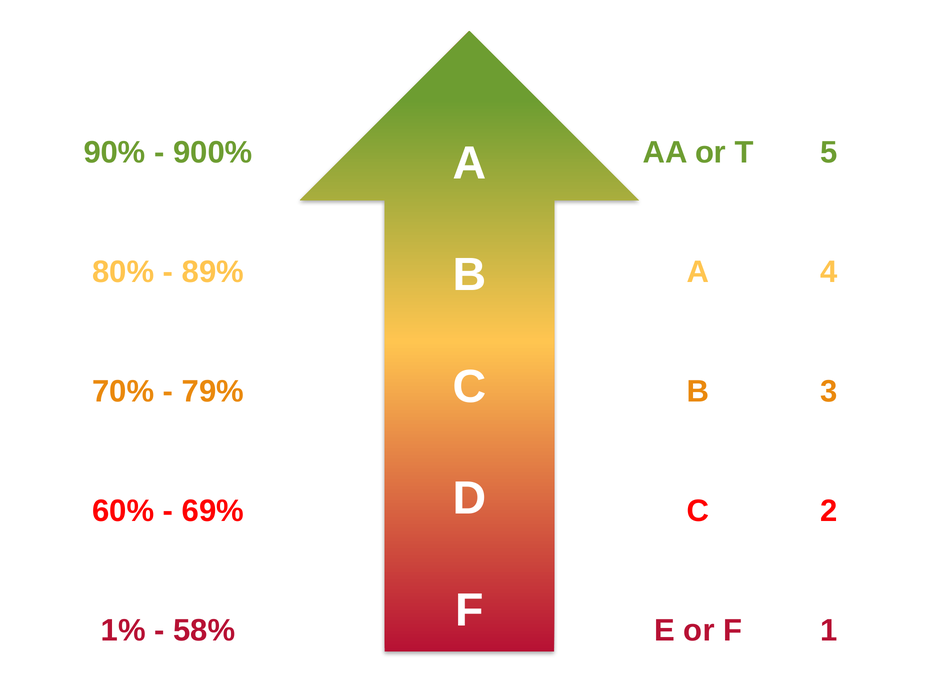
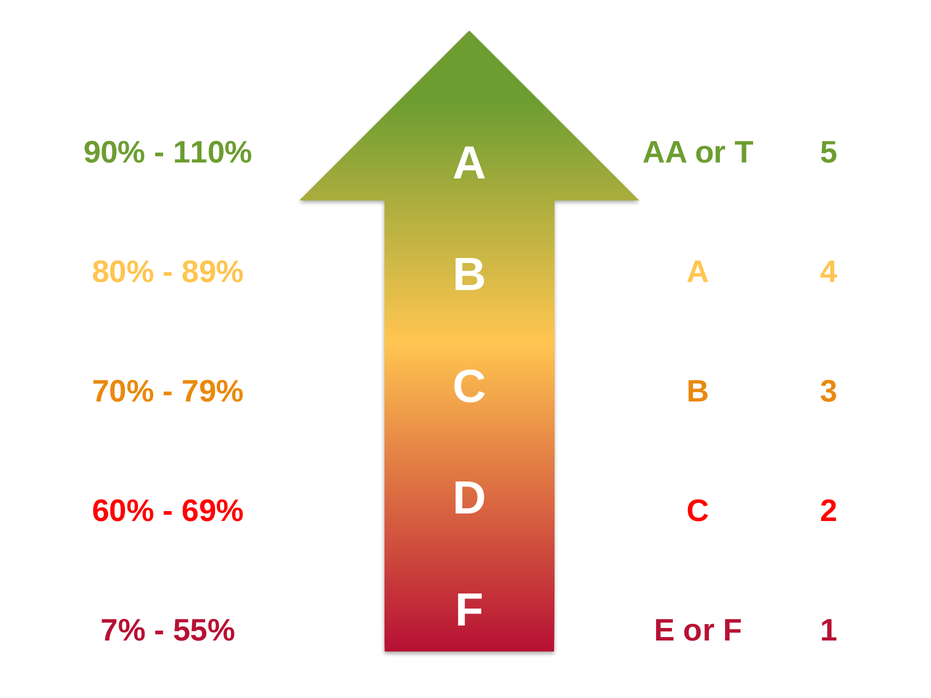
900%: 900% -> 110%
1%: 1% -> 7%
58%: 58% -> 55%
